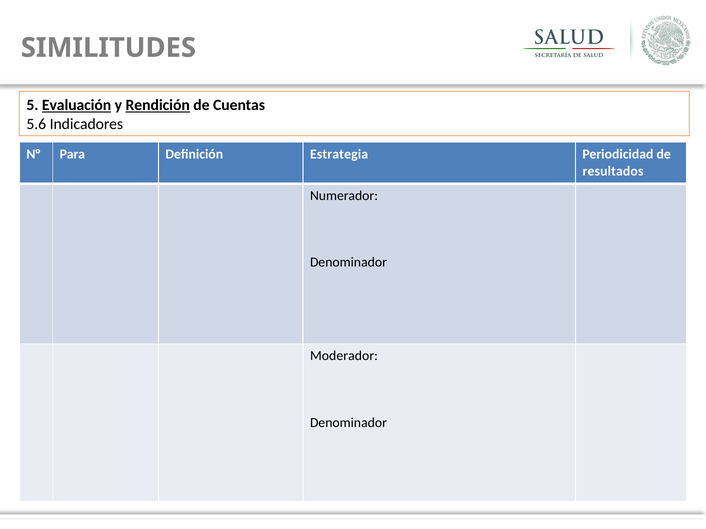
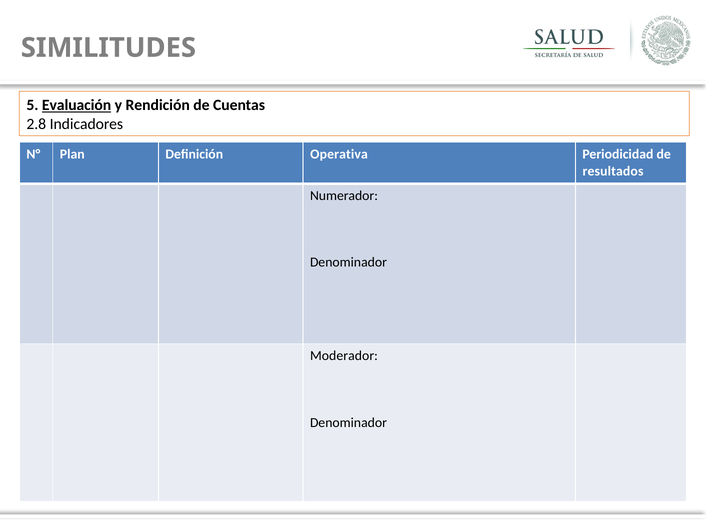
Rendición underline: present -> none
5.6: 5.6 -> 2.8
Para: Para -> Plan
Estrategia: Estrategia -> Operativa
